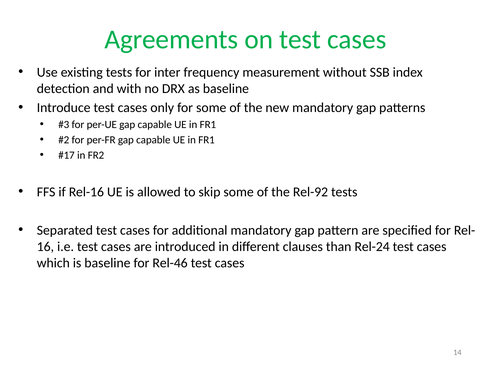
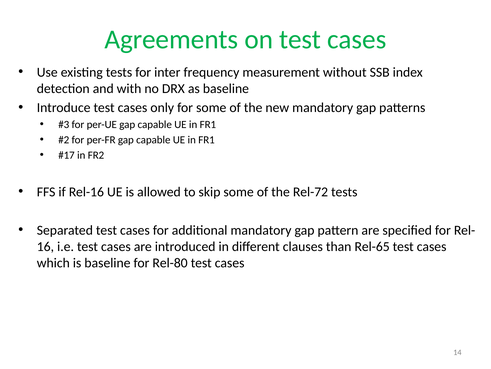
Rel-92: Rel-92 -> Rel-72
Rel-24: Rel-24 -> Rel-65
Rel-46: Rel-46 -> Rel-80
